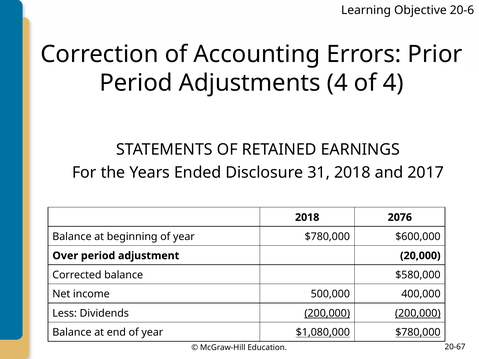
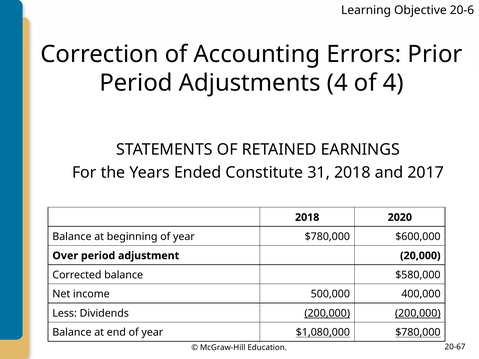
Disclosure: Disclosure -> Constitute
2076: 2076 -> 2020
